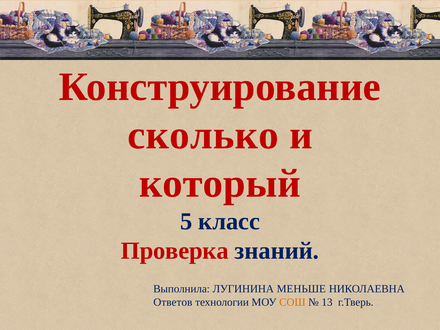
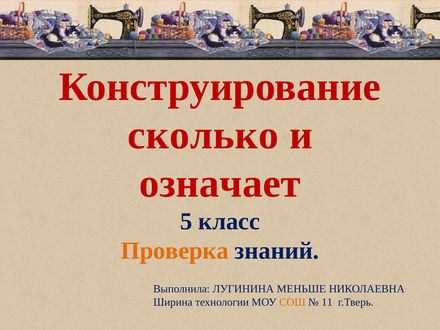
который: который -> означает
Проверка colour: red -> orange
Ответов: Ответов -> Ширина
13: 13 -> 11
